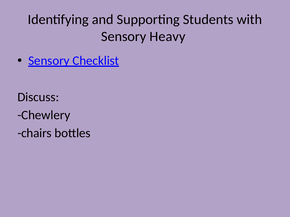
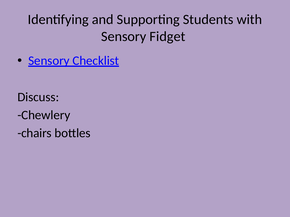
Heavy: Heavy -> Fidget
